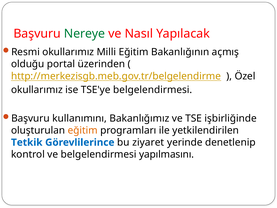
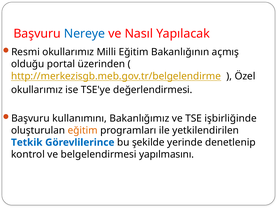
Nereye colour: green -> blue
TSE'ye belgelendirmesi: belgelendirmesi -> değerlendirmesi
ziyaret: ziyaret -> şekilde
